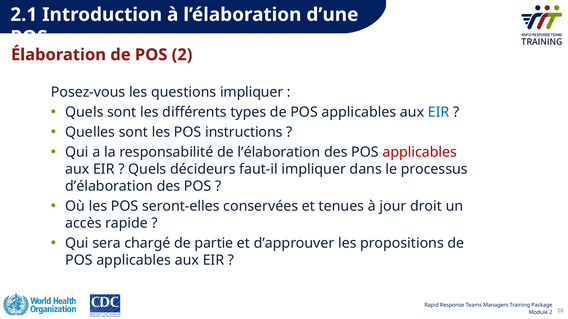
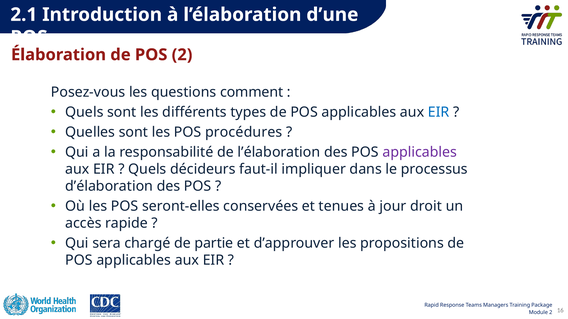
questions impliquer: impliquer -> comment
instructions: instructions -> procédures
applicables at (420, 152) colour: red -> purple
